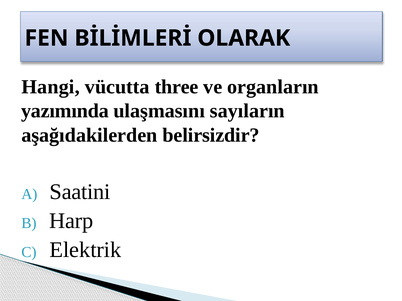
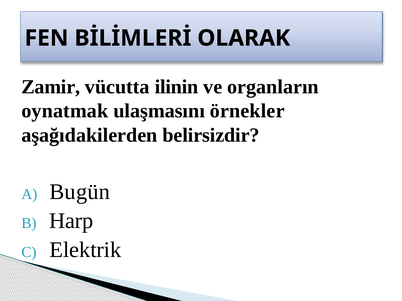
Hangi: Hangi -> Zamir
three: three -> ilinin
yazımında: yazımında -> oynatmak
sayıların: sayıların -> örnekler
Saatini: Saatini -> Bugün
